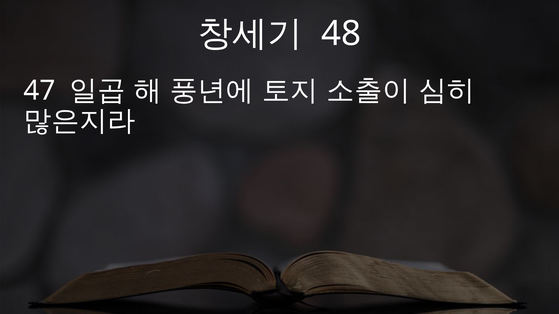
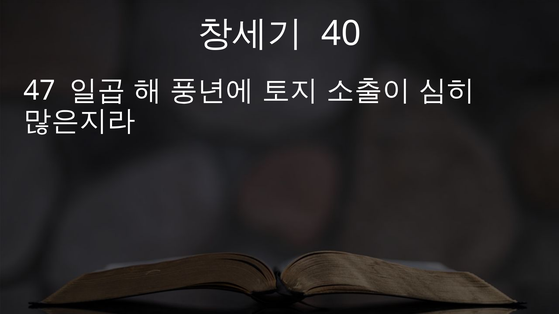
48: 48 -> 40
